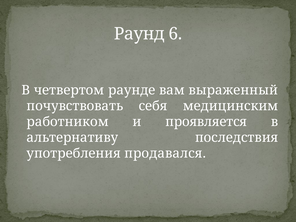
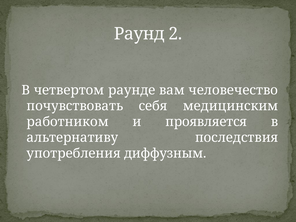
6: 6 -> 2
выраженный: выраженный -> человечество
продавался: продавался -> диффузным
